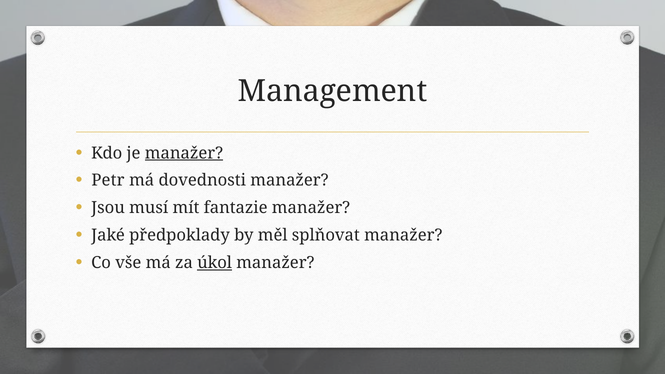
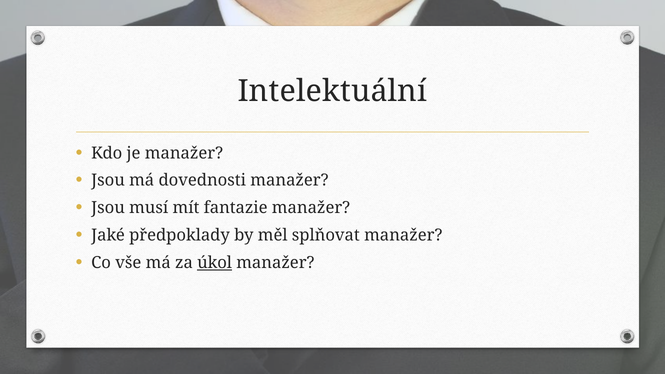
Management: Management -> Intelektuální
manažer at (184, 153) underline: present -> none
Petr at (108, 181): Petr -> Jsou
